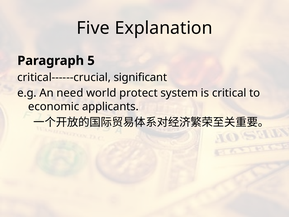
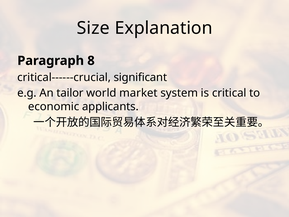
Five: Five -> Size
5: 5 -> 8
need: need -> tailor
protect: protect -> market
